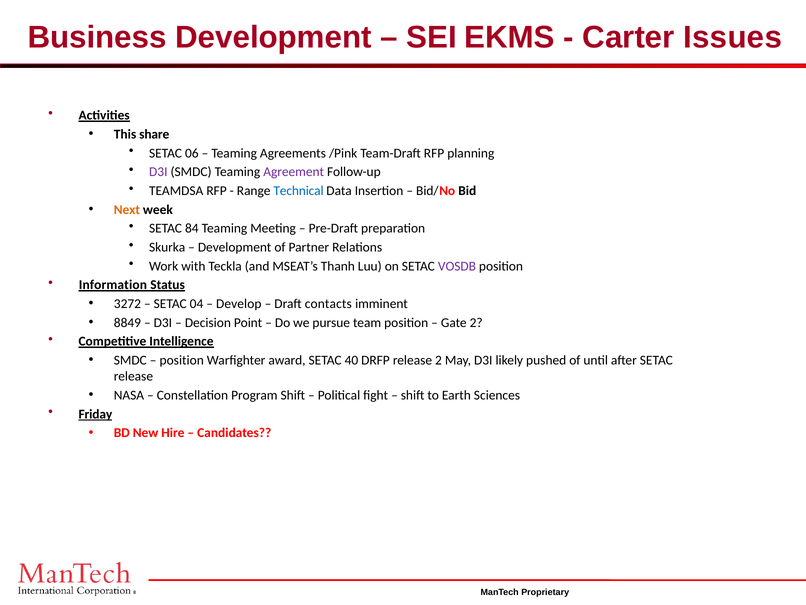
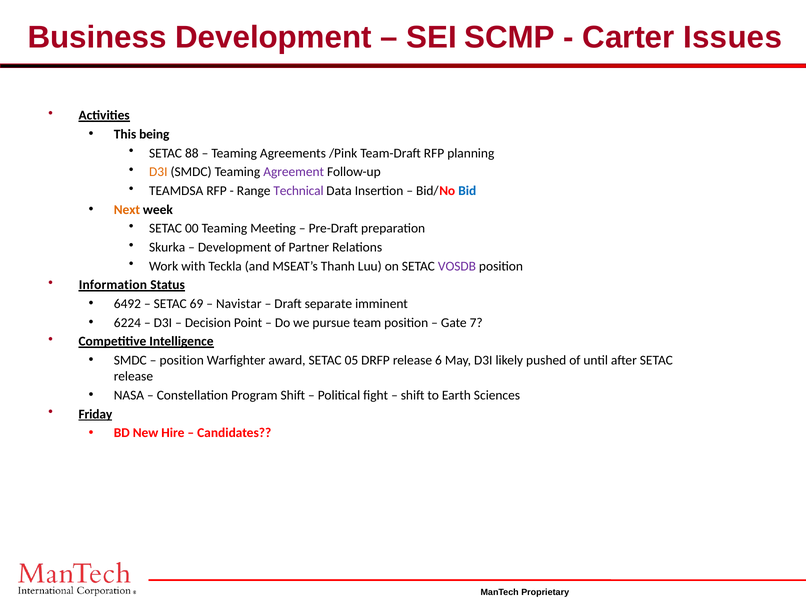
EKMS: EKMS -> SCMP
share: share -> being
06: 06 -> 88
D3I at (158, 172) colour: purple -> orange
Technical colour: blue -> purple
Bid colour: black -> blue
84: 84 -> 00
3272: 3272 -> 6492
04: 04 -> 69
Develop: Develop -> Navistar
contacts: contacts -> separate
8849: 8849 -> 6224
Gate 2: 2 -> 7
40: 40 -> 05
release 2: 2 -> 6
